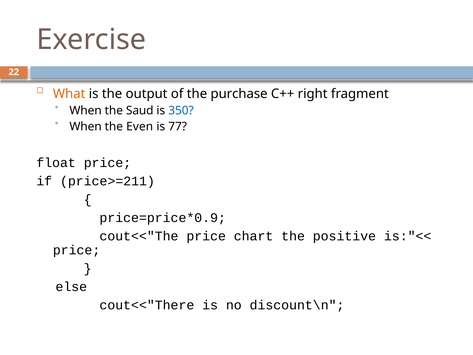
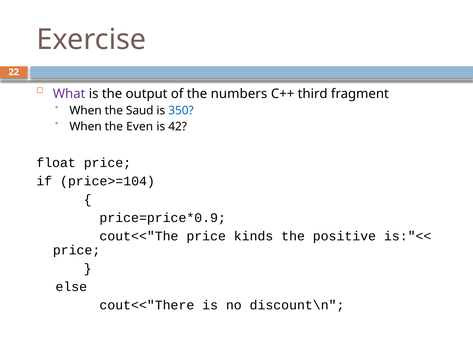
What colour: orange -> purple
purchase: purchase -> numbers
right: right -> third
77: 77 -> 42
price>=211: price>=211 -> price>=104
chart: chart -> kinds
